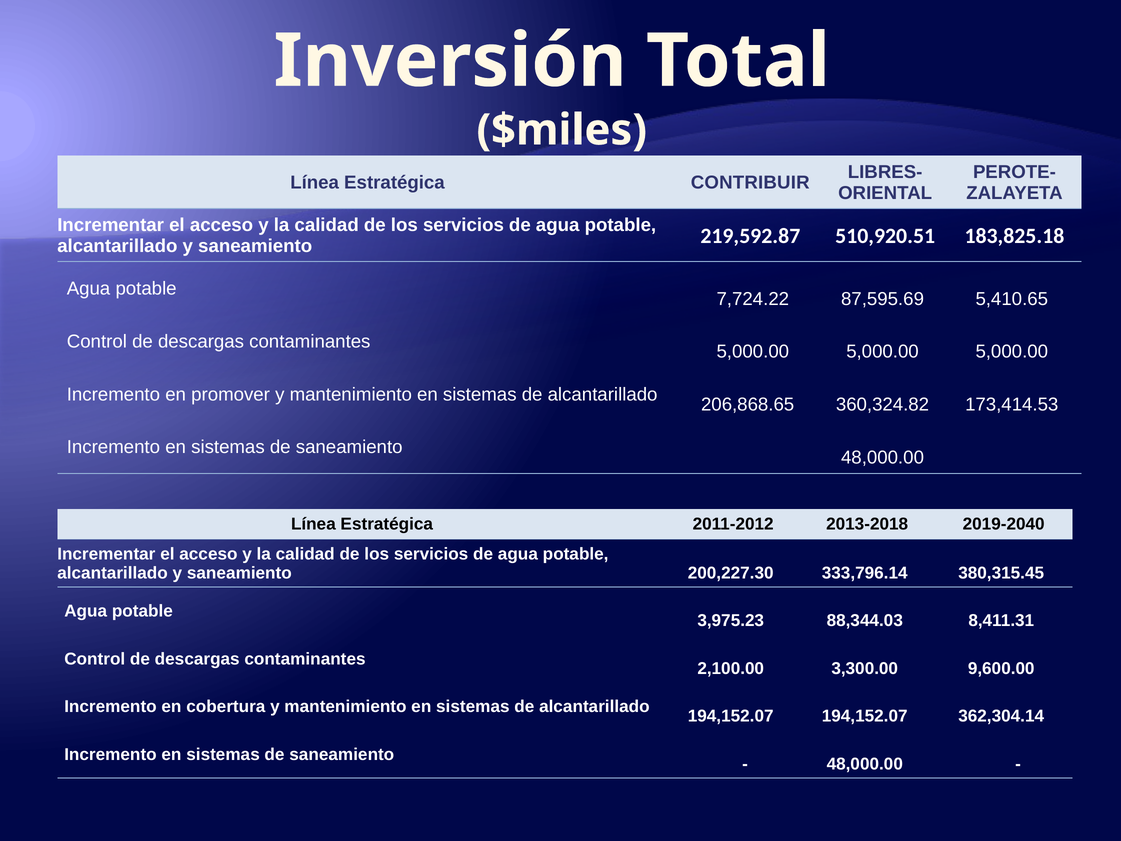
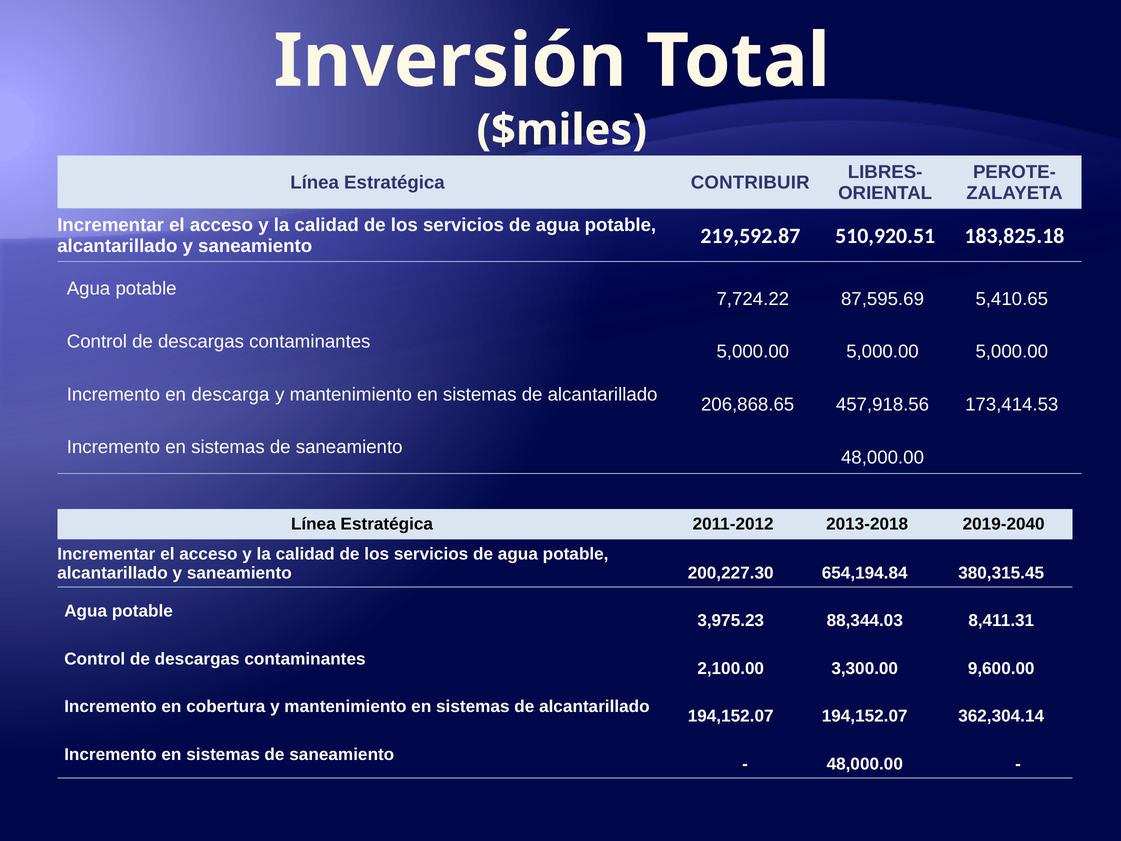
promover: promover -> descarga
360,324.82: 360,324.82 -> 457,918.56
333,796.14: 333,796.14 -> 654,194.84
